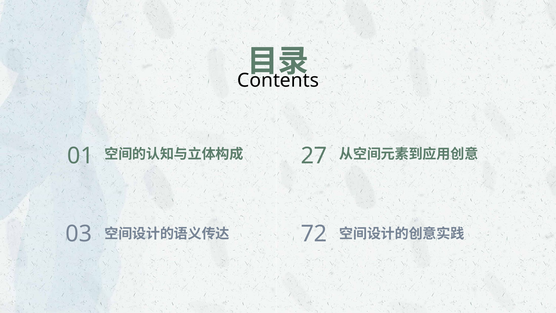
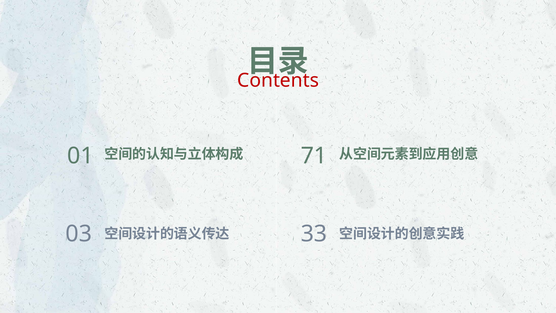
Contents colour: black -> red
27: 27 -> 71
72: 72 -> 33
